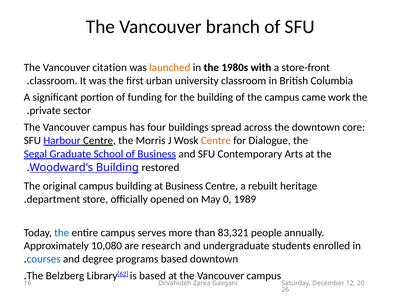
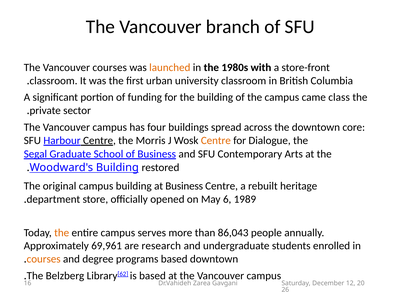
Vancouver citation: citation -> courses
work: work -> class
0: 0 -> 6
the at (62, 233) colour: blue -> orange
83,321: 83,321 -> 86,043
10,080: 10,080 -> 69,961
courses at (44, 259) colour: blue -> orange
